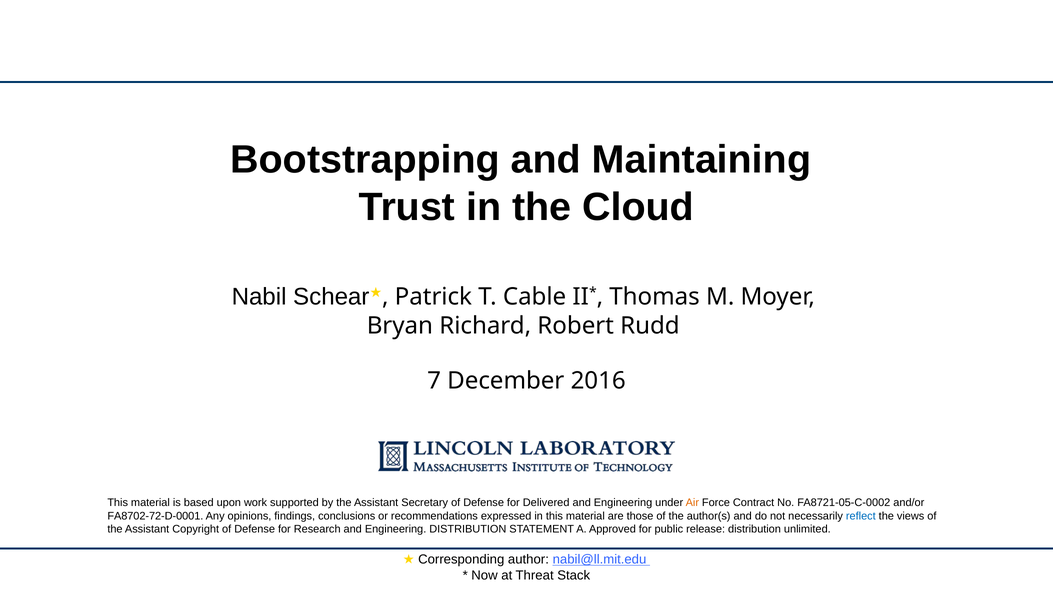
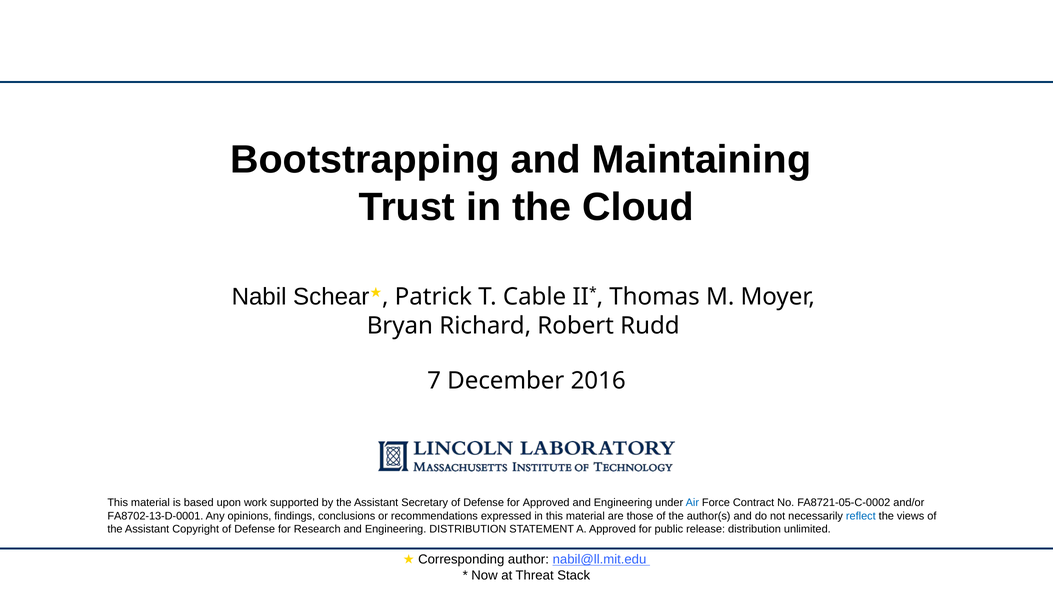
for Delivered: Delivered -> Approved
Air colour: orange -> blue
FA8702-72-D-0001: FA8702-72-D-0001 -> FA8702-13-D-0001
